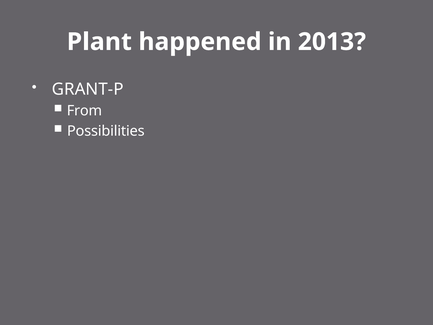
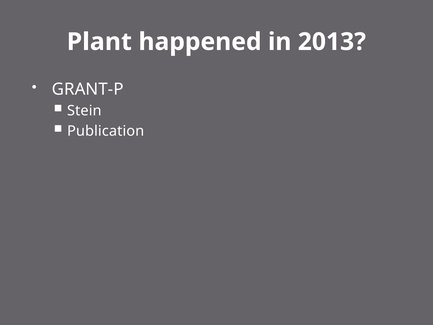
From: From -> Stein
Possibilities: Possibilities -> Publication
